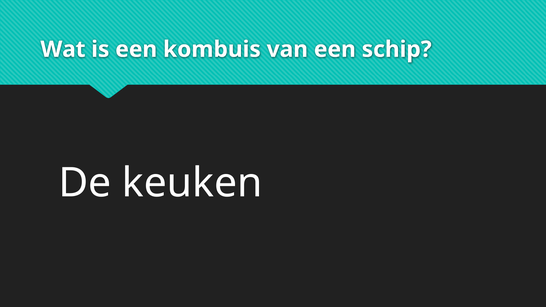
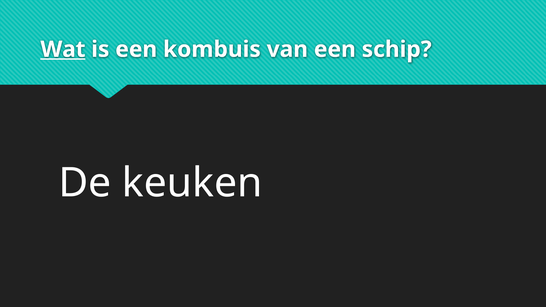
Wat underline: none -> present
